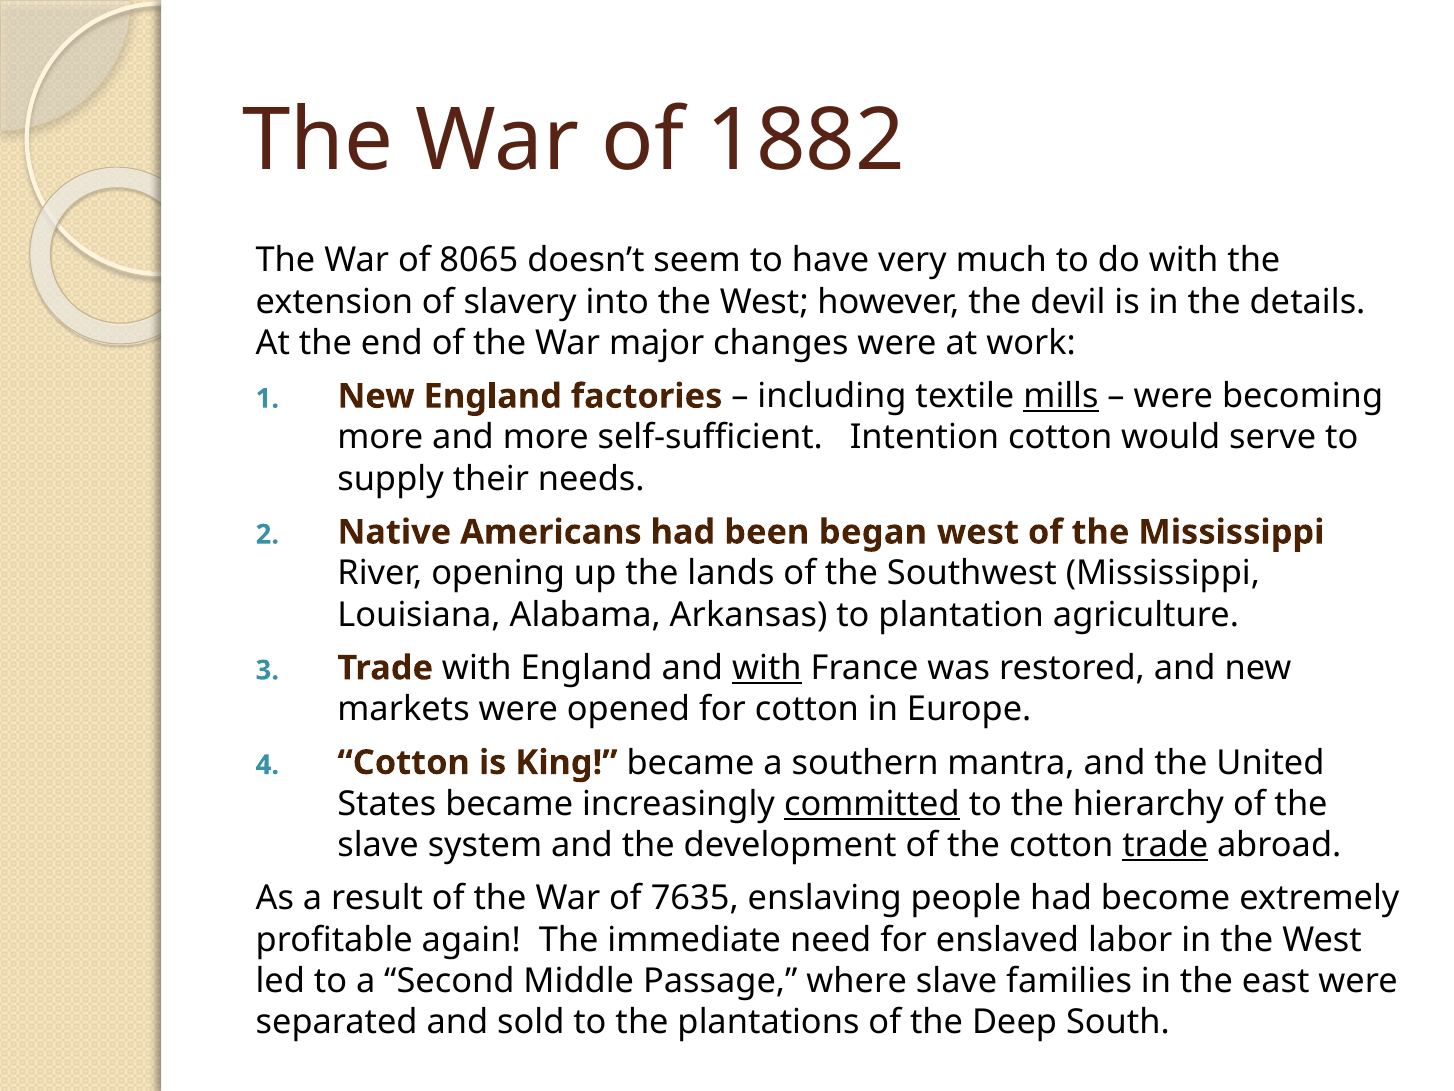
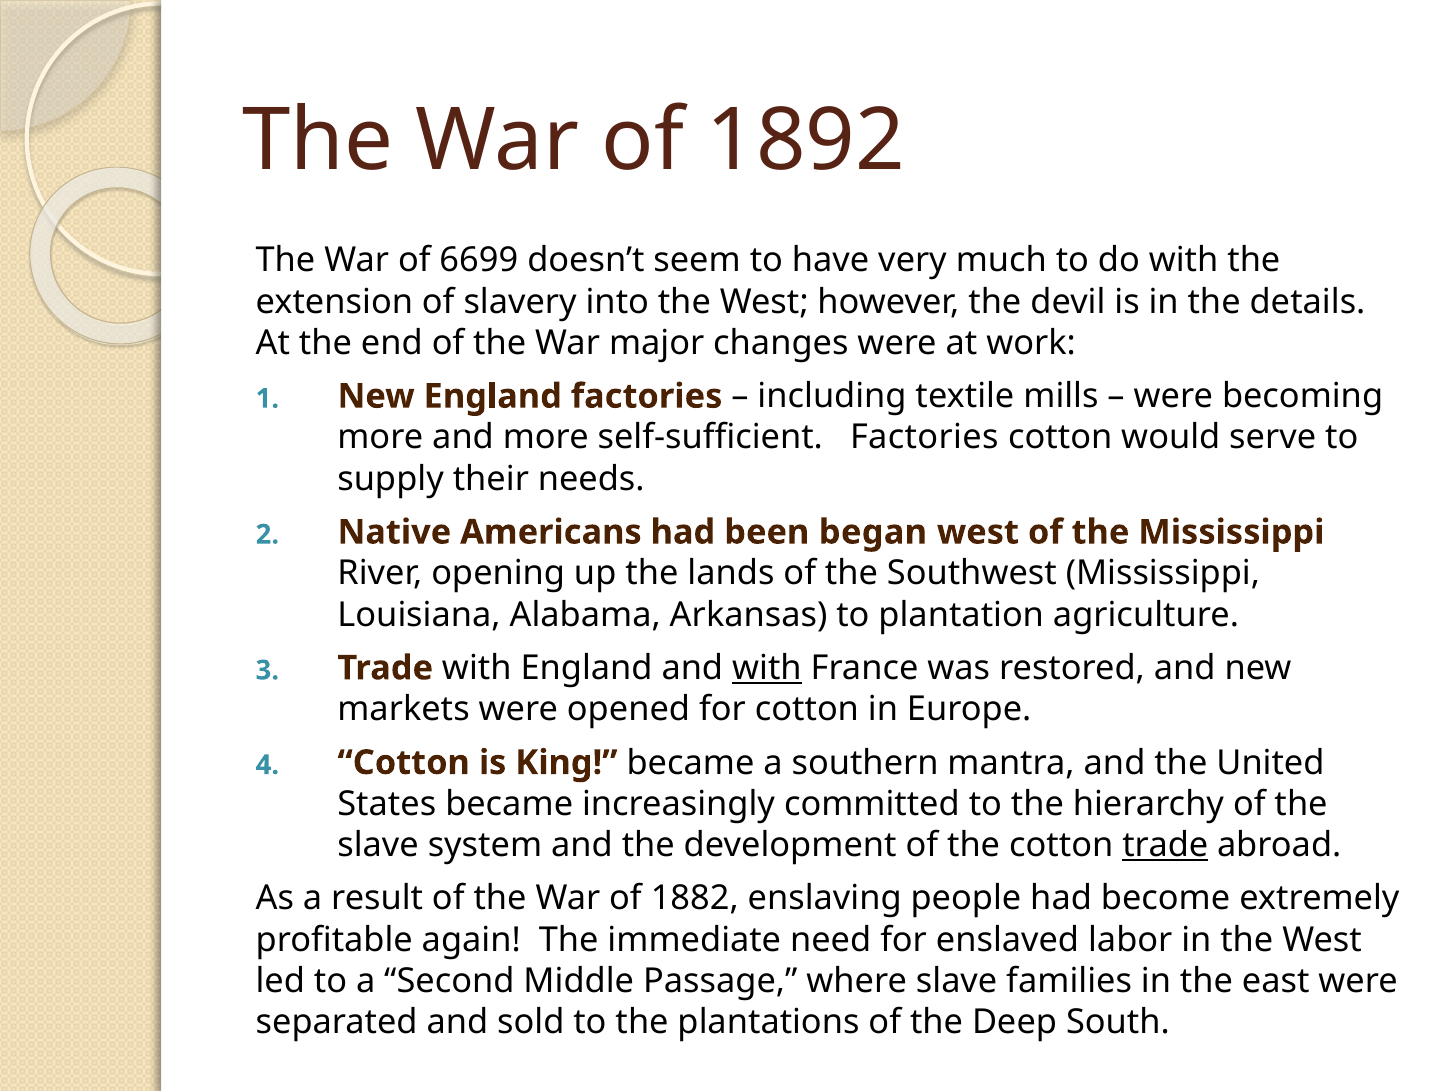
1882: 1882 -> 1892
8065: 8065 -> 6699
mills underline: present -> none
self-sufficient Intention: Intention -> Factories
committed underline: present -> none
7635: 7635 -> 1882
